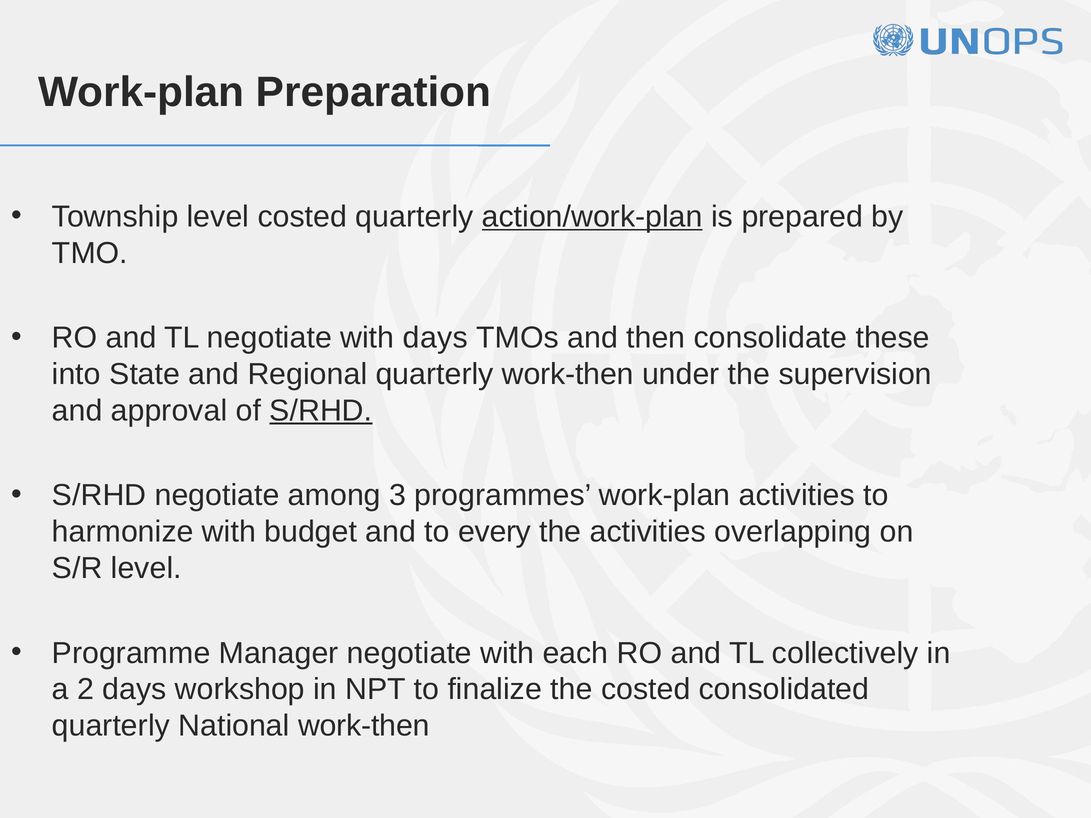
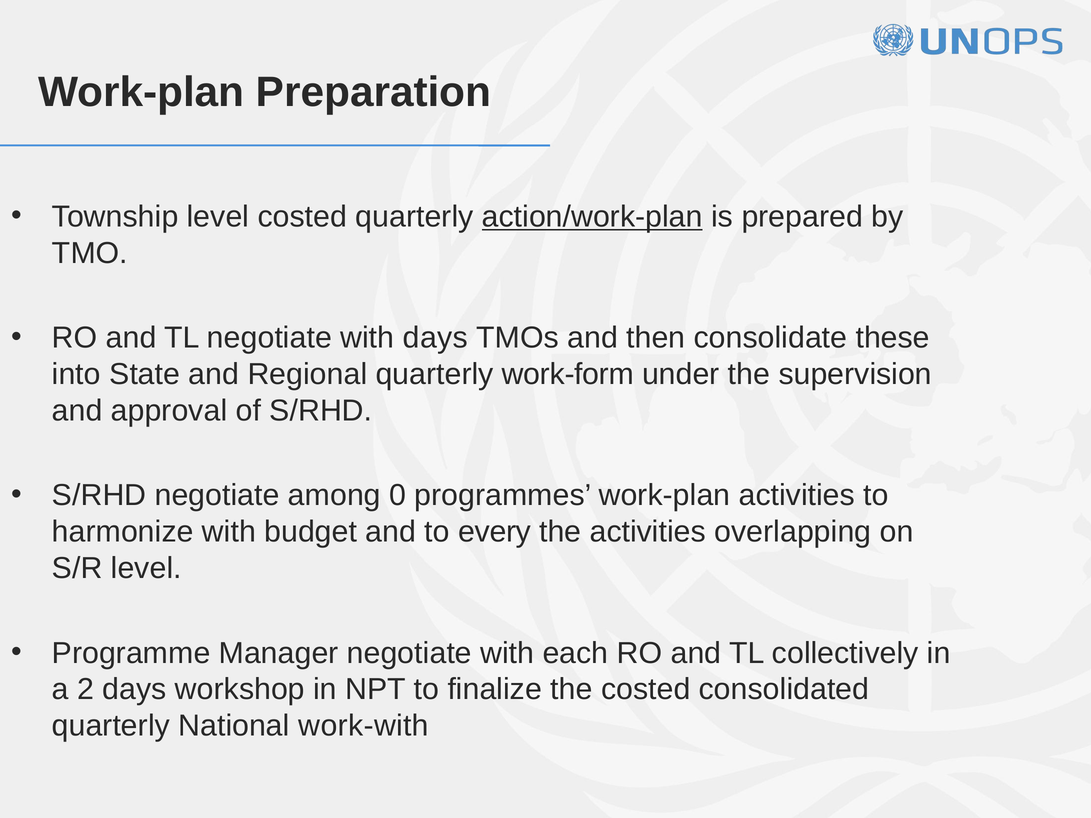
quarterly work-then: work-then -> work-form
S/RHD at (321, 411) underline: present -> none
3: 3 -> 0
National work-then: work-then -> work-with
